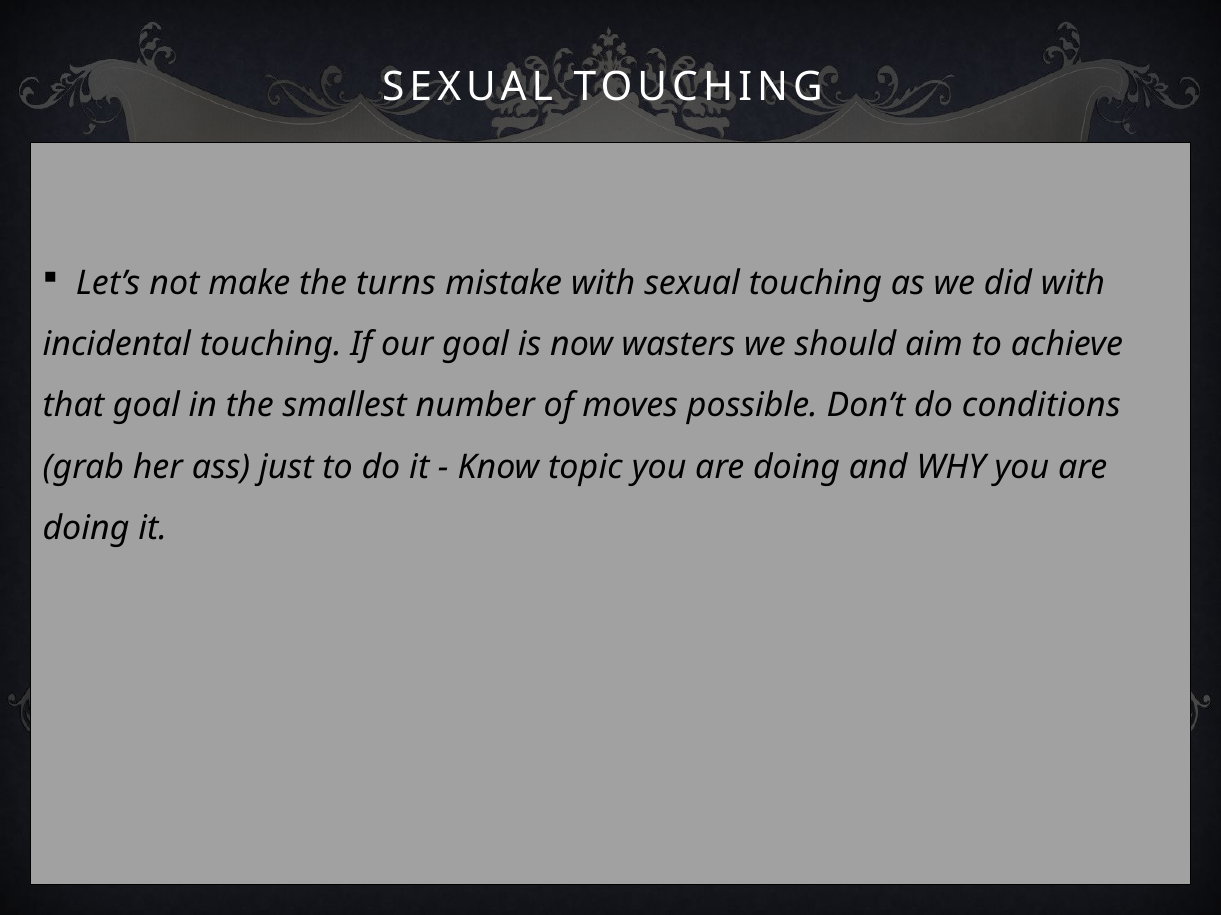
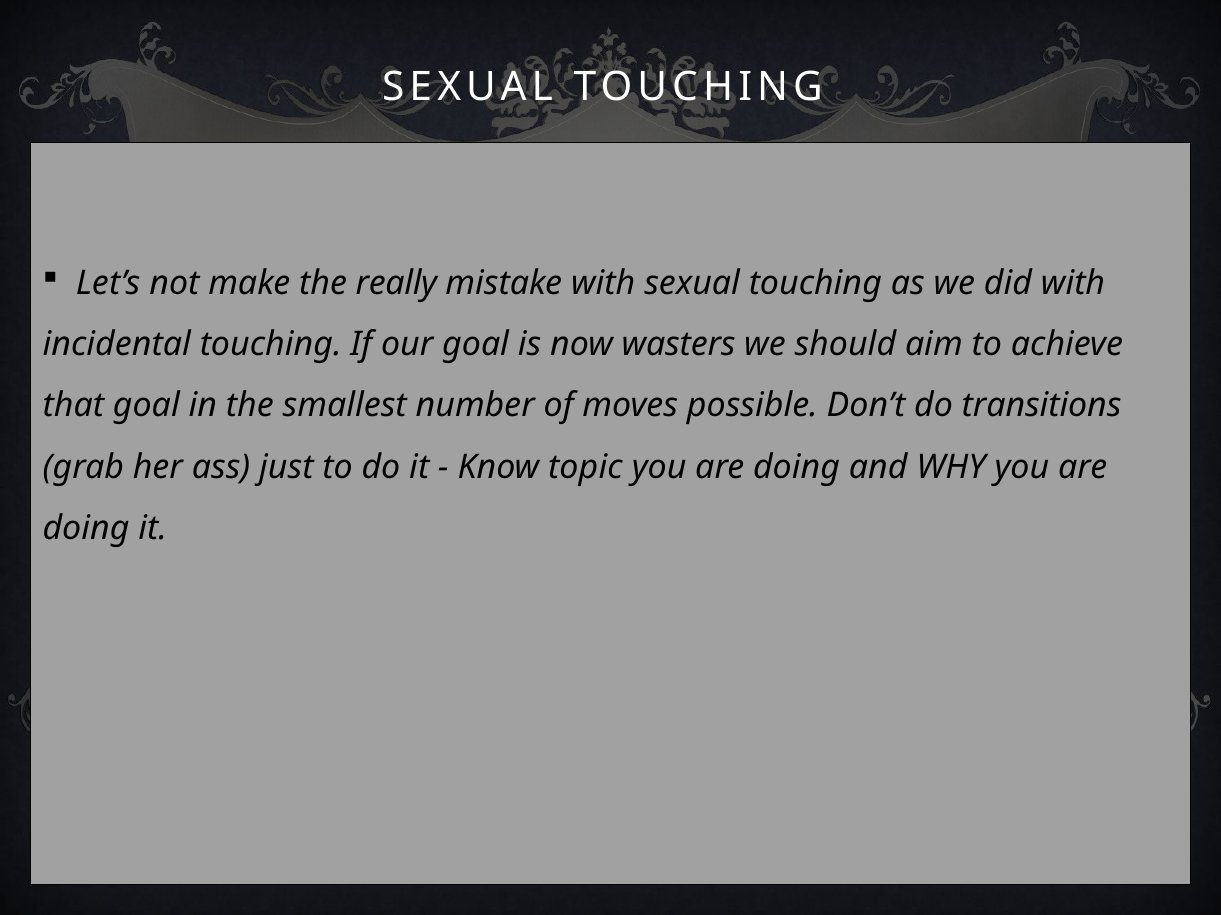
turns: turns -> really
conditions: conditions -> transitions
